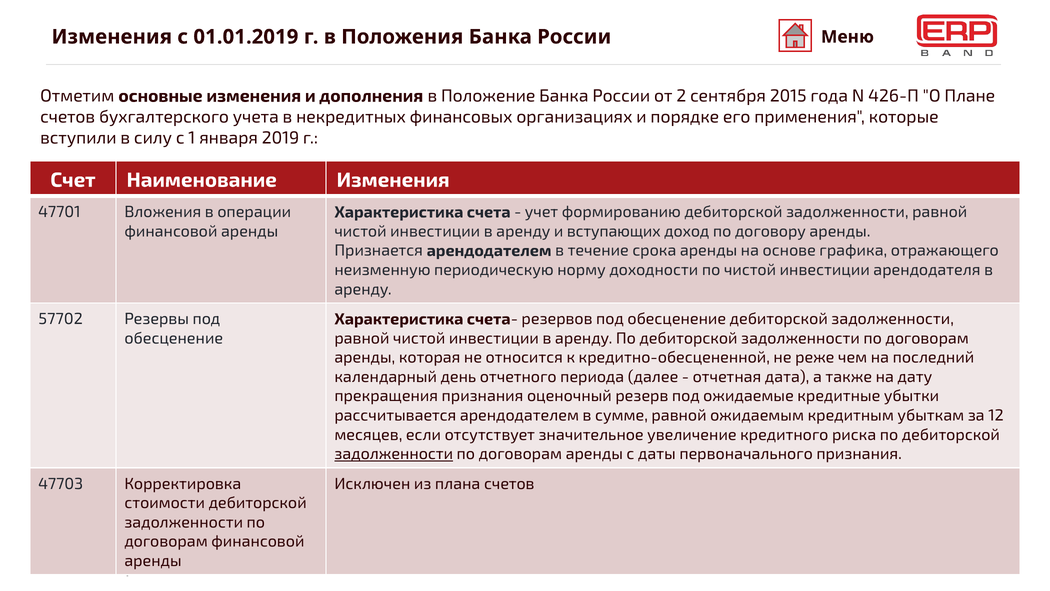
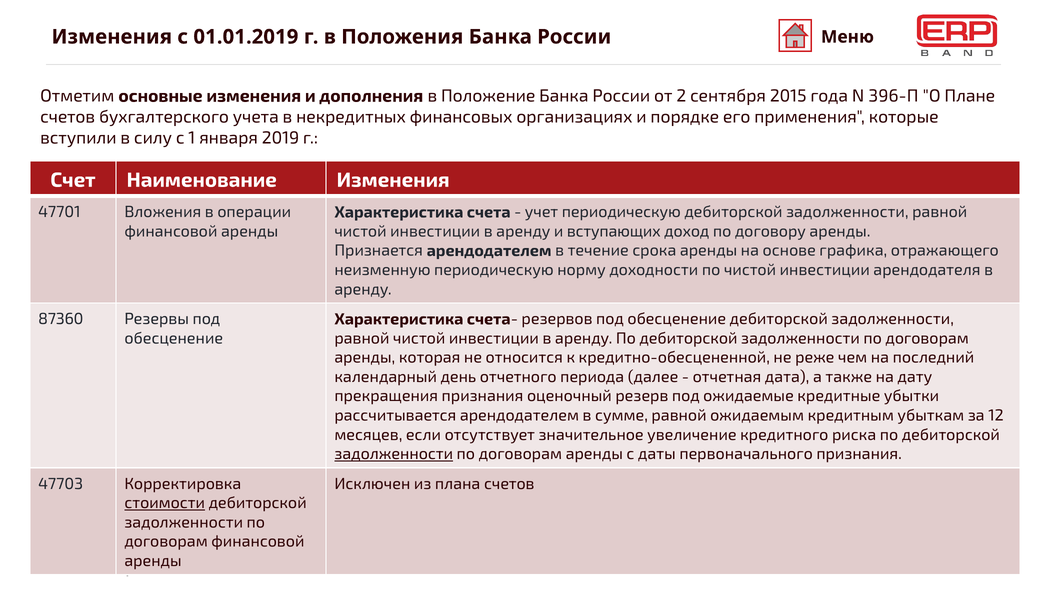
426-П: 426-П -> 396-П
учет формированию: формированию -> периодическую
57702: 57702 -> 87360
стоимости underline: none -> present
